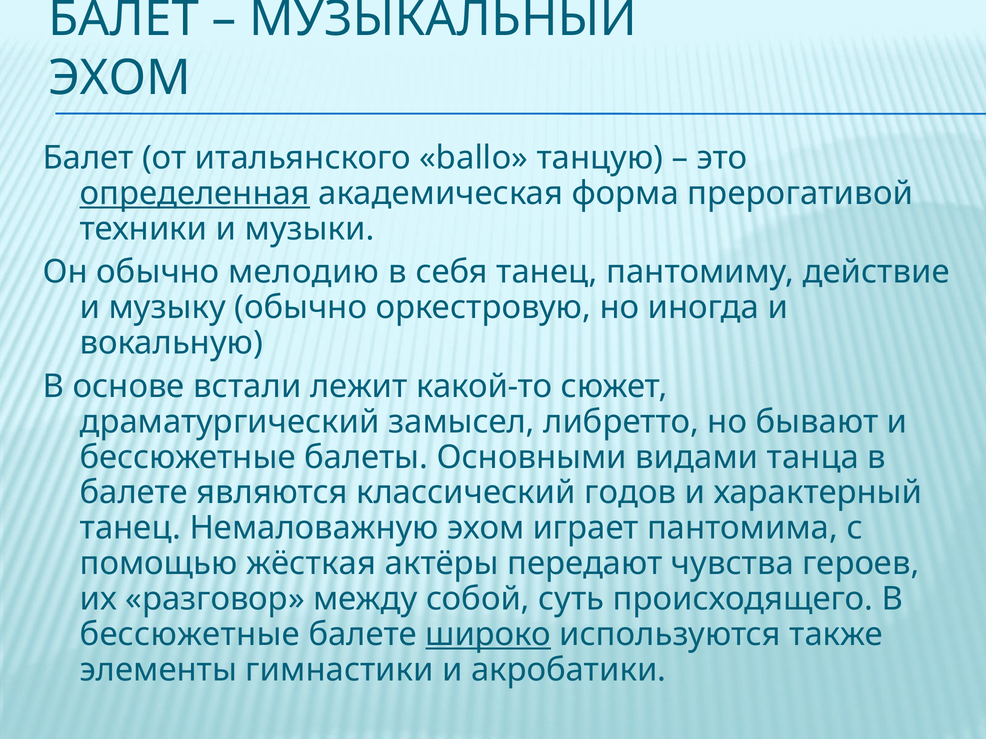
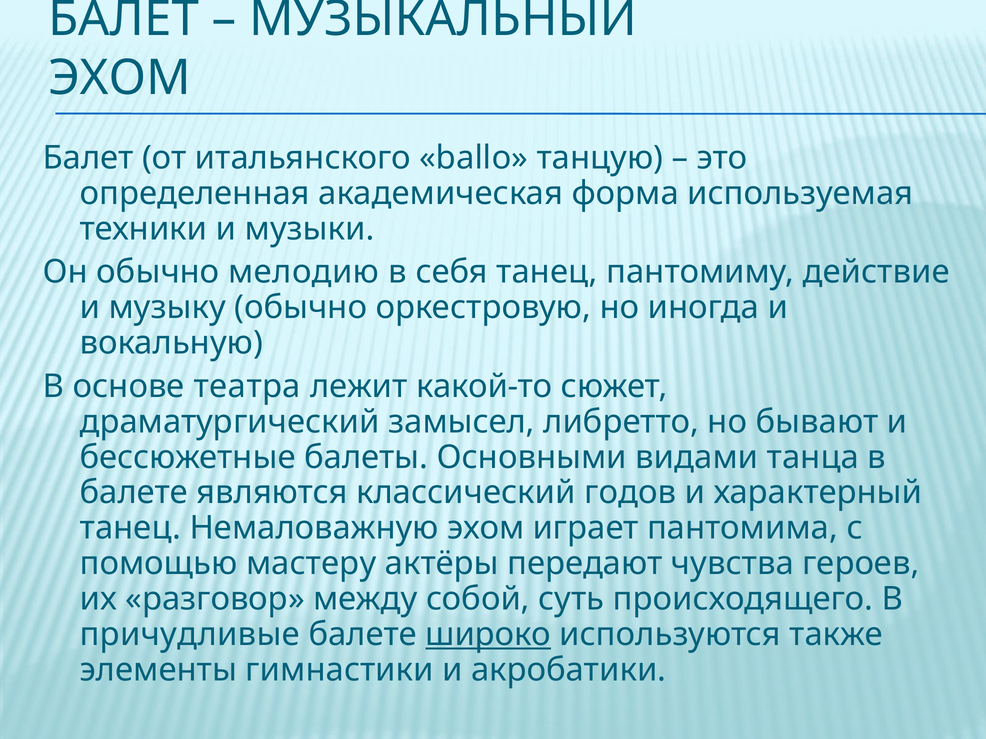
определенная underline: present -> none
прерогативой: прерогативой -> используемая
встали: встали -> театра
жёсткая: жёсткая -> мастеру
бессюжетные at (190, 635): бессюжетные -> причудливые
